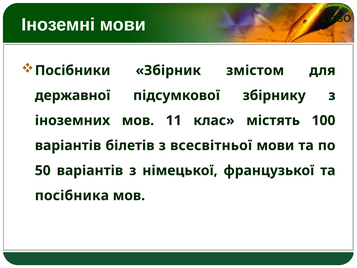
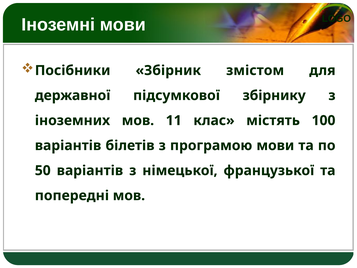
всесвітньої: всесвітньої -> програмою
посібника: посібника -> попередні
